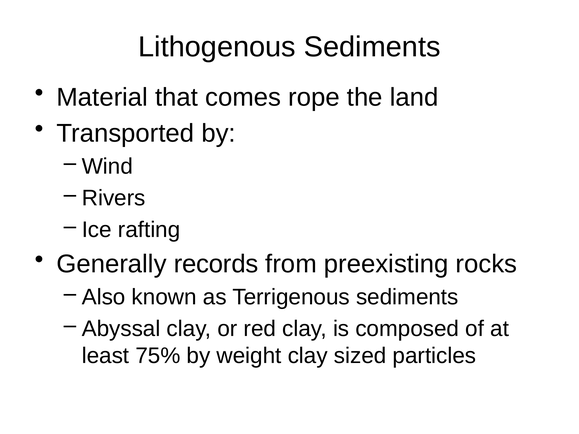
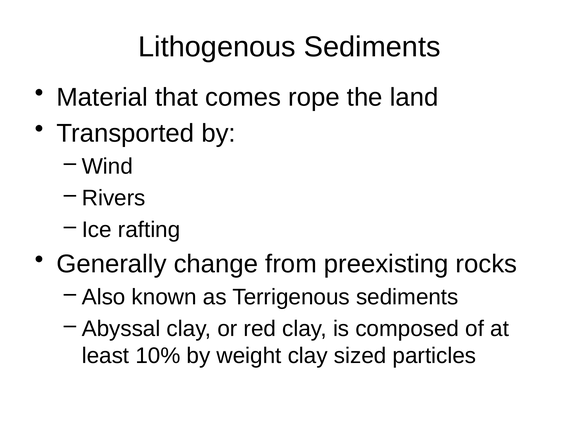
records: records -> change
75%: 75% -> 10%
